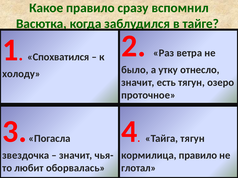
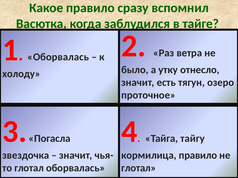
Спохватился at (58, 57): Спохватился -> Оборвалась
тягун at (193, 139): тягун -> тайгу
любит at (29, 168): любит -> глотал
